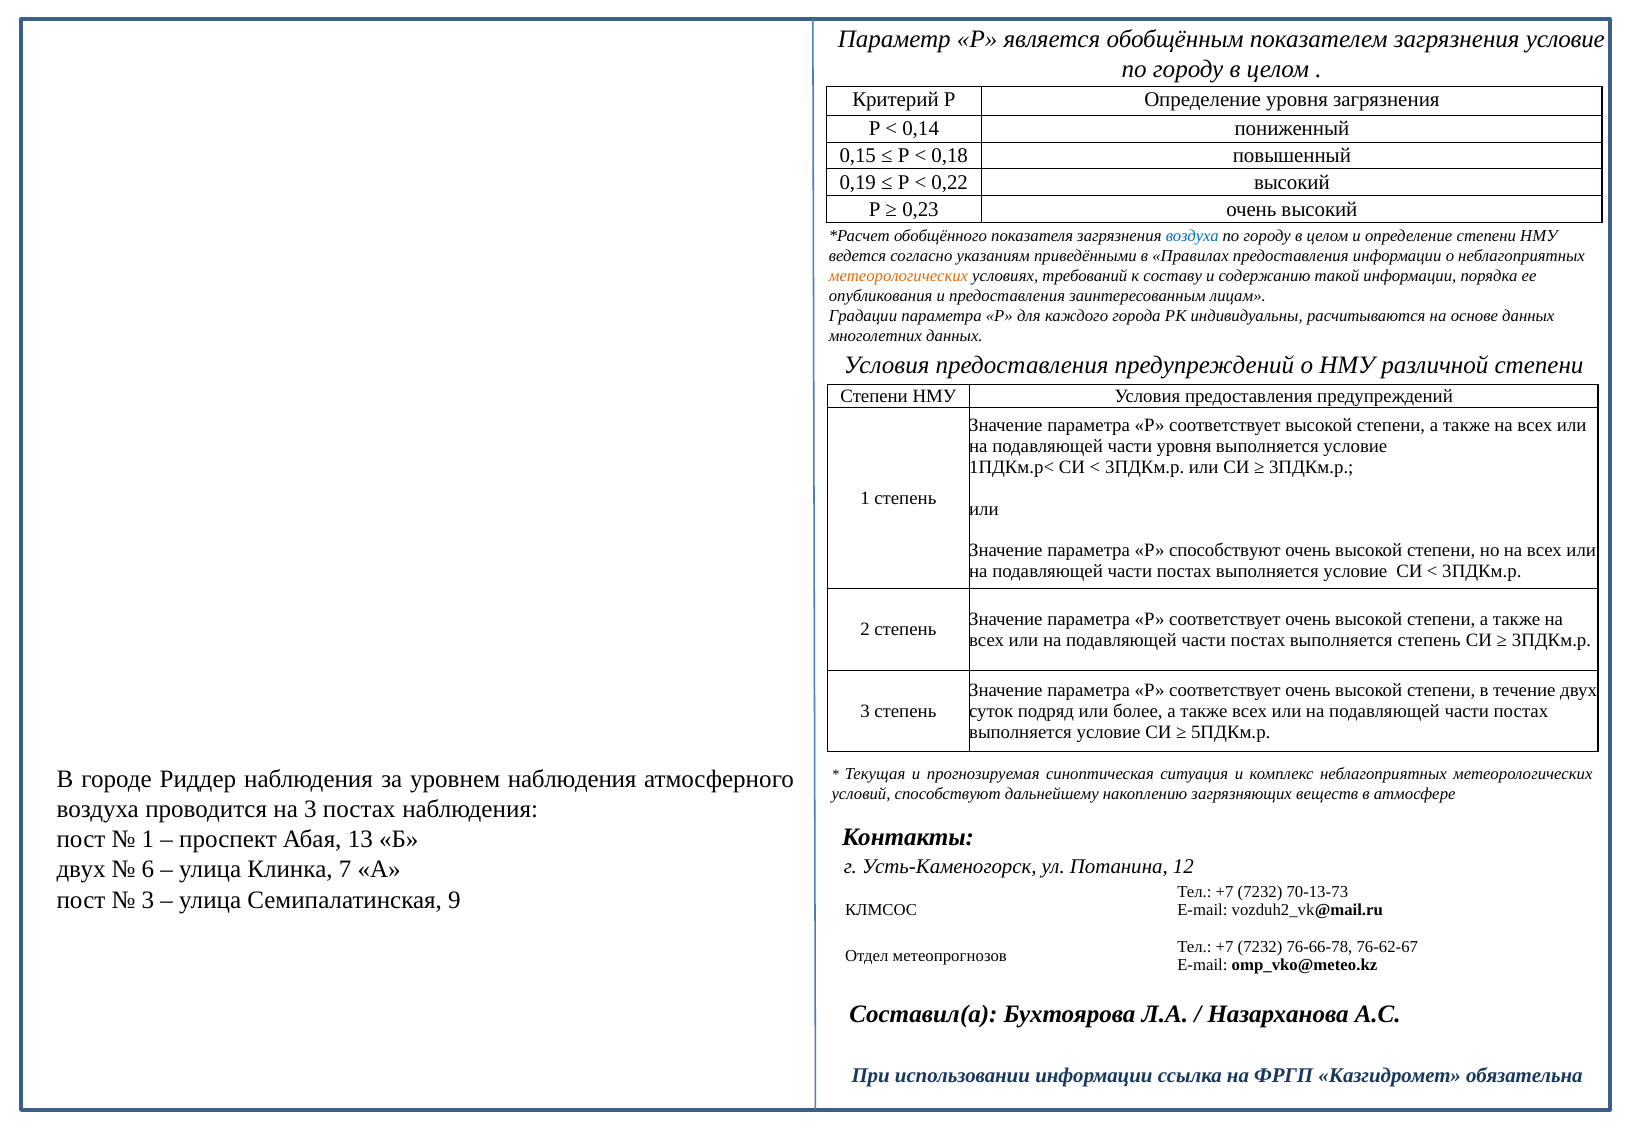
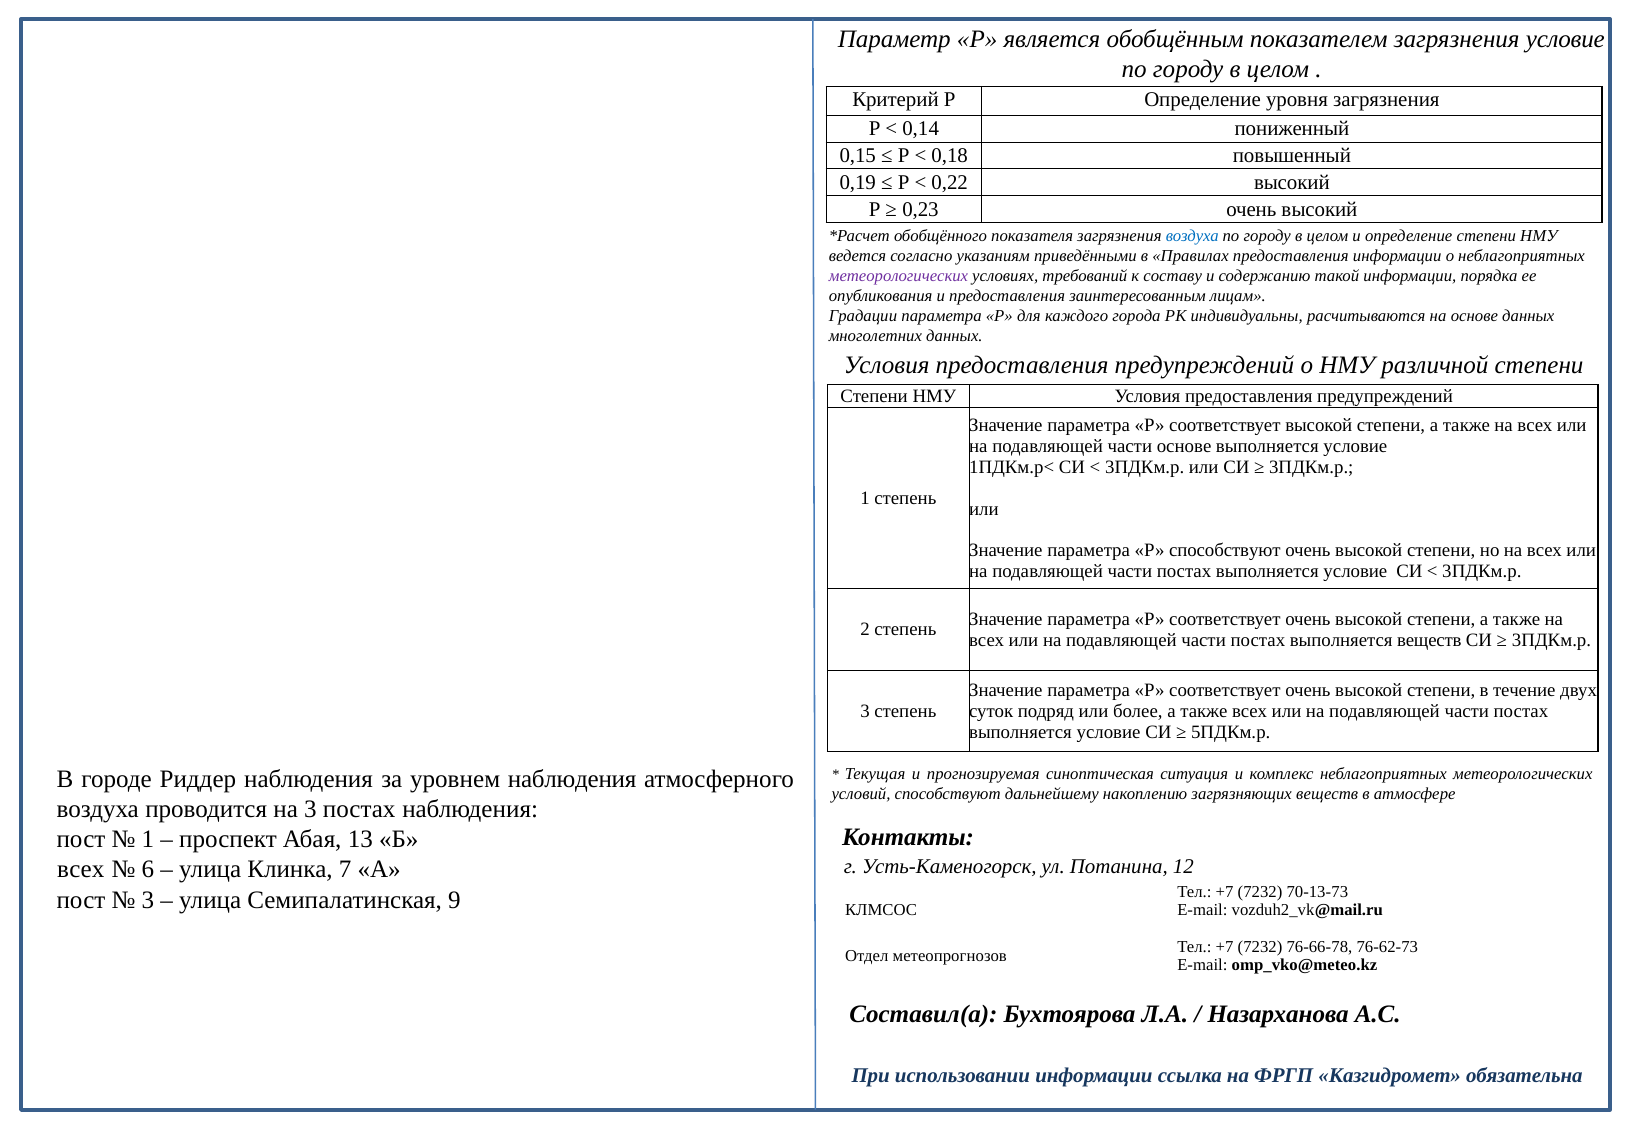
метеорологических at (898, 276) colour: orange -> purple
части уровня: уровня -> основе
выполняется степень: степень -> веществ
двух at (81, 870): двух -> всех
76-62-67: 76-62-67 -> 76-62-73
